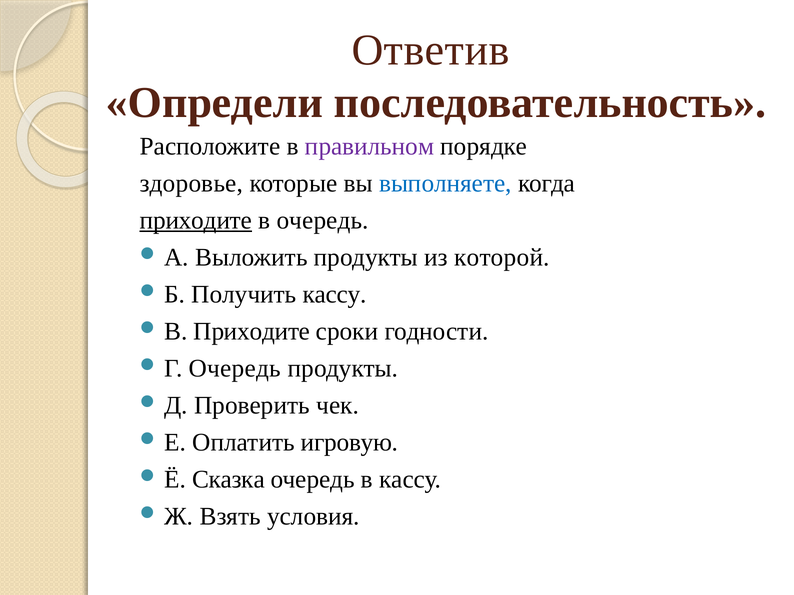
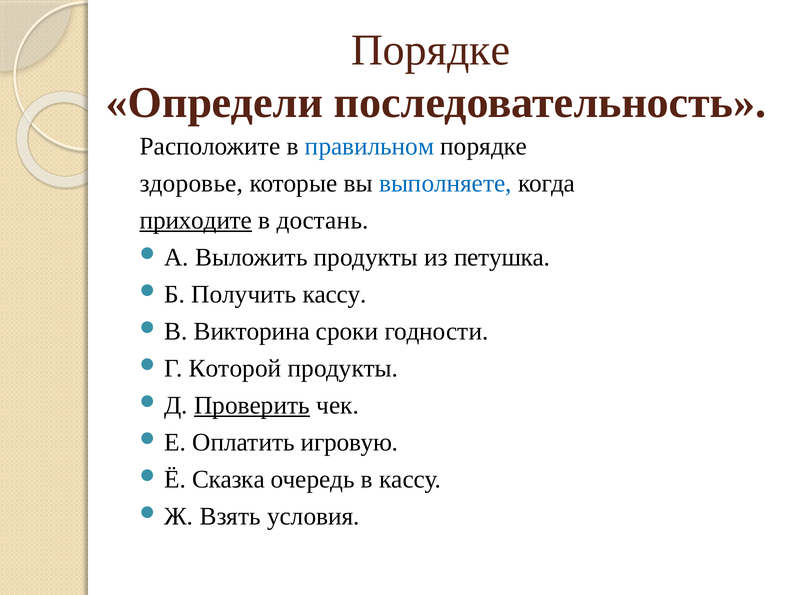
Ответив at (430, 50): Ответив -> Порядке
правильном colour: purple -> blue
в очередь: очередь -> достань
которой: которой -> петушка
Приходите at (252, 332): Приходите -> Викторина
Очередь at (235, 369): Очередь -> Которой
Проверить underline: none -> present
